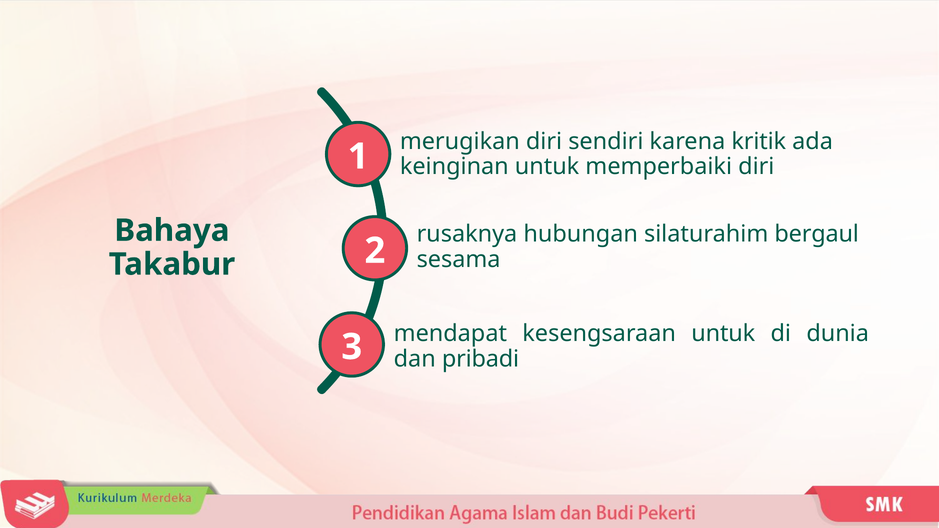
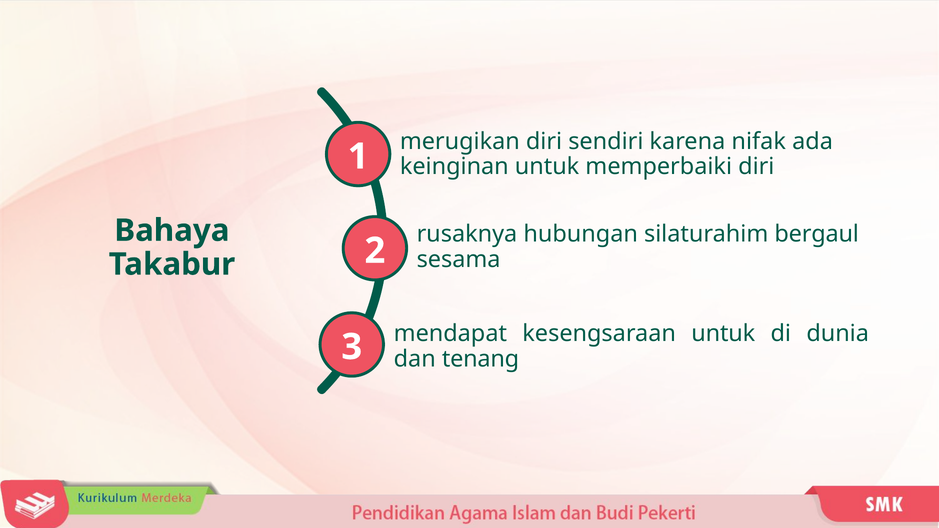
kritik: kritik -> nifak
pribadi: pribadi -> tenang
